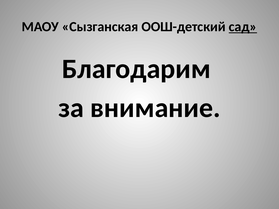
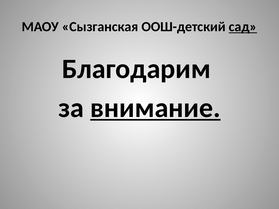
внимание underline: none -> present
